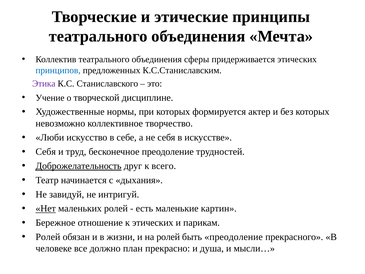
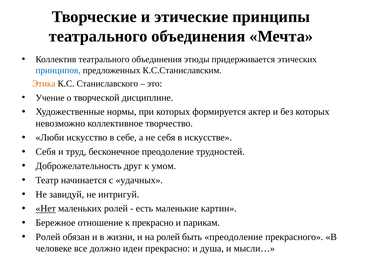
сферы: сферы -> этюды
Этика colour: purple -> orange
Доброжелательность underline: present -> none
всего: всего -> умом
дыхания: дыхания -> удачных
к этических: этических -> прекрасно
план: план -> идеи
